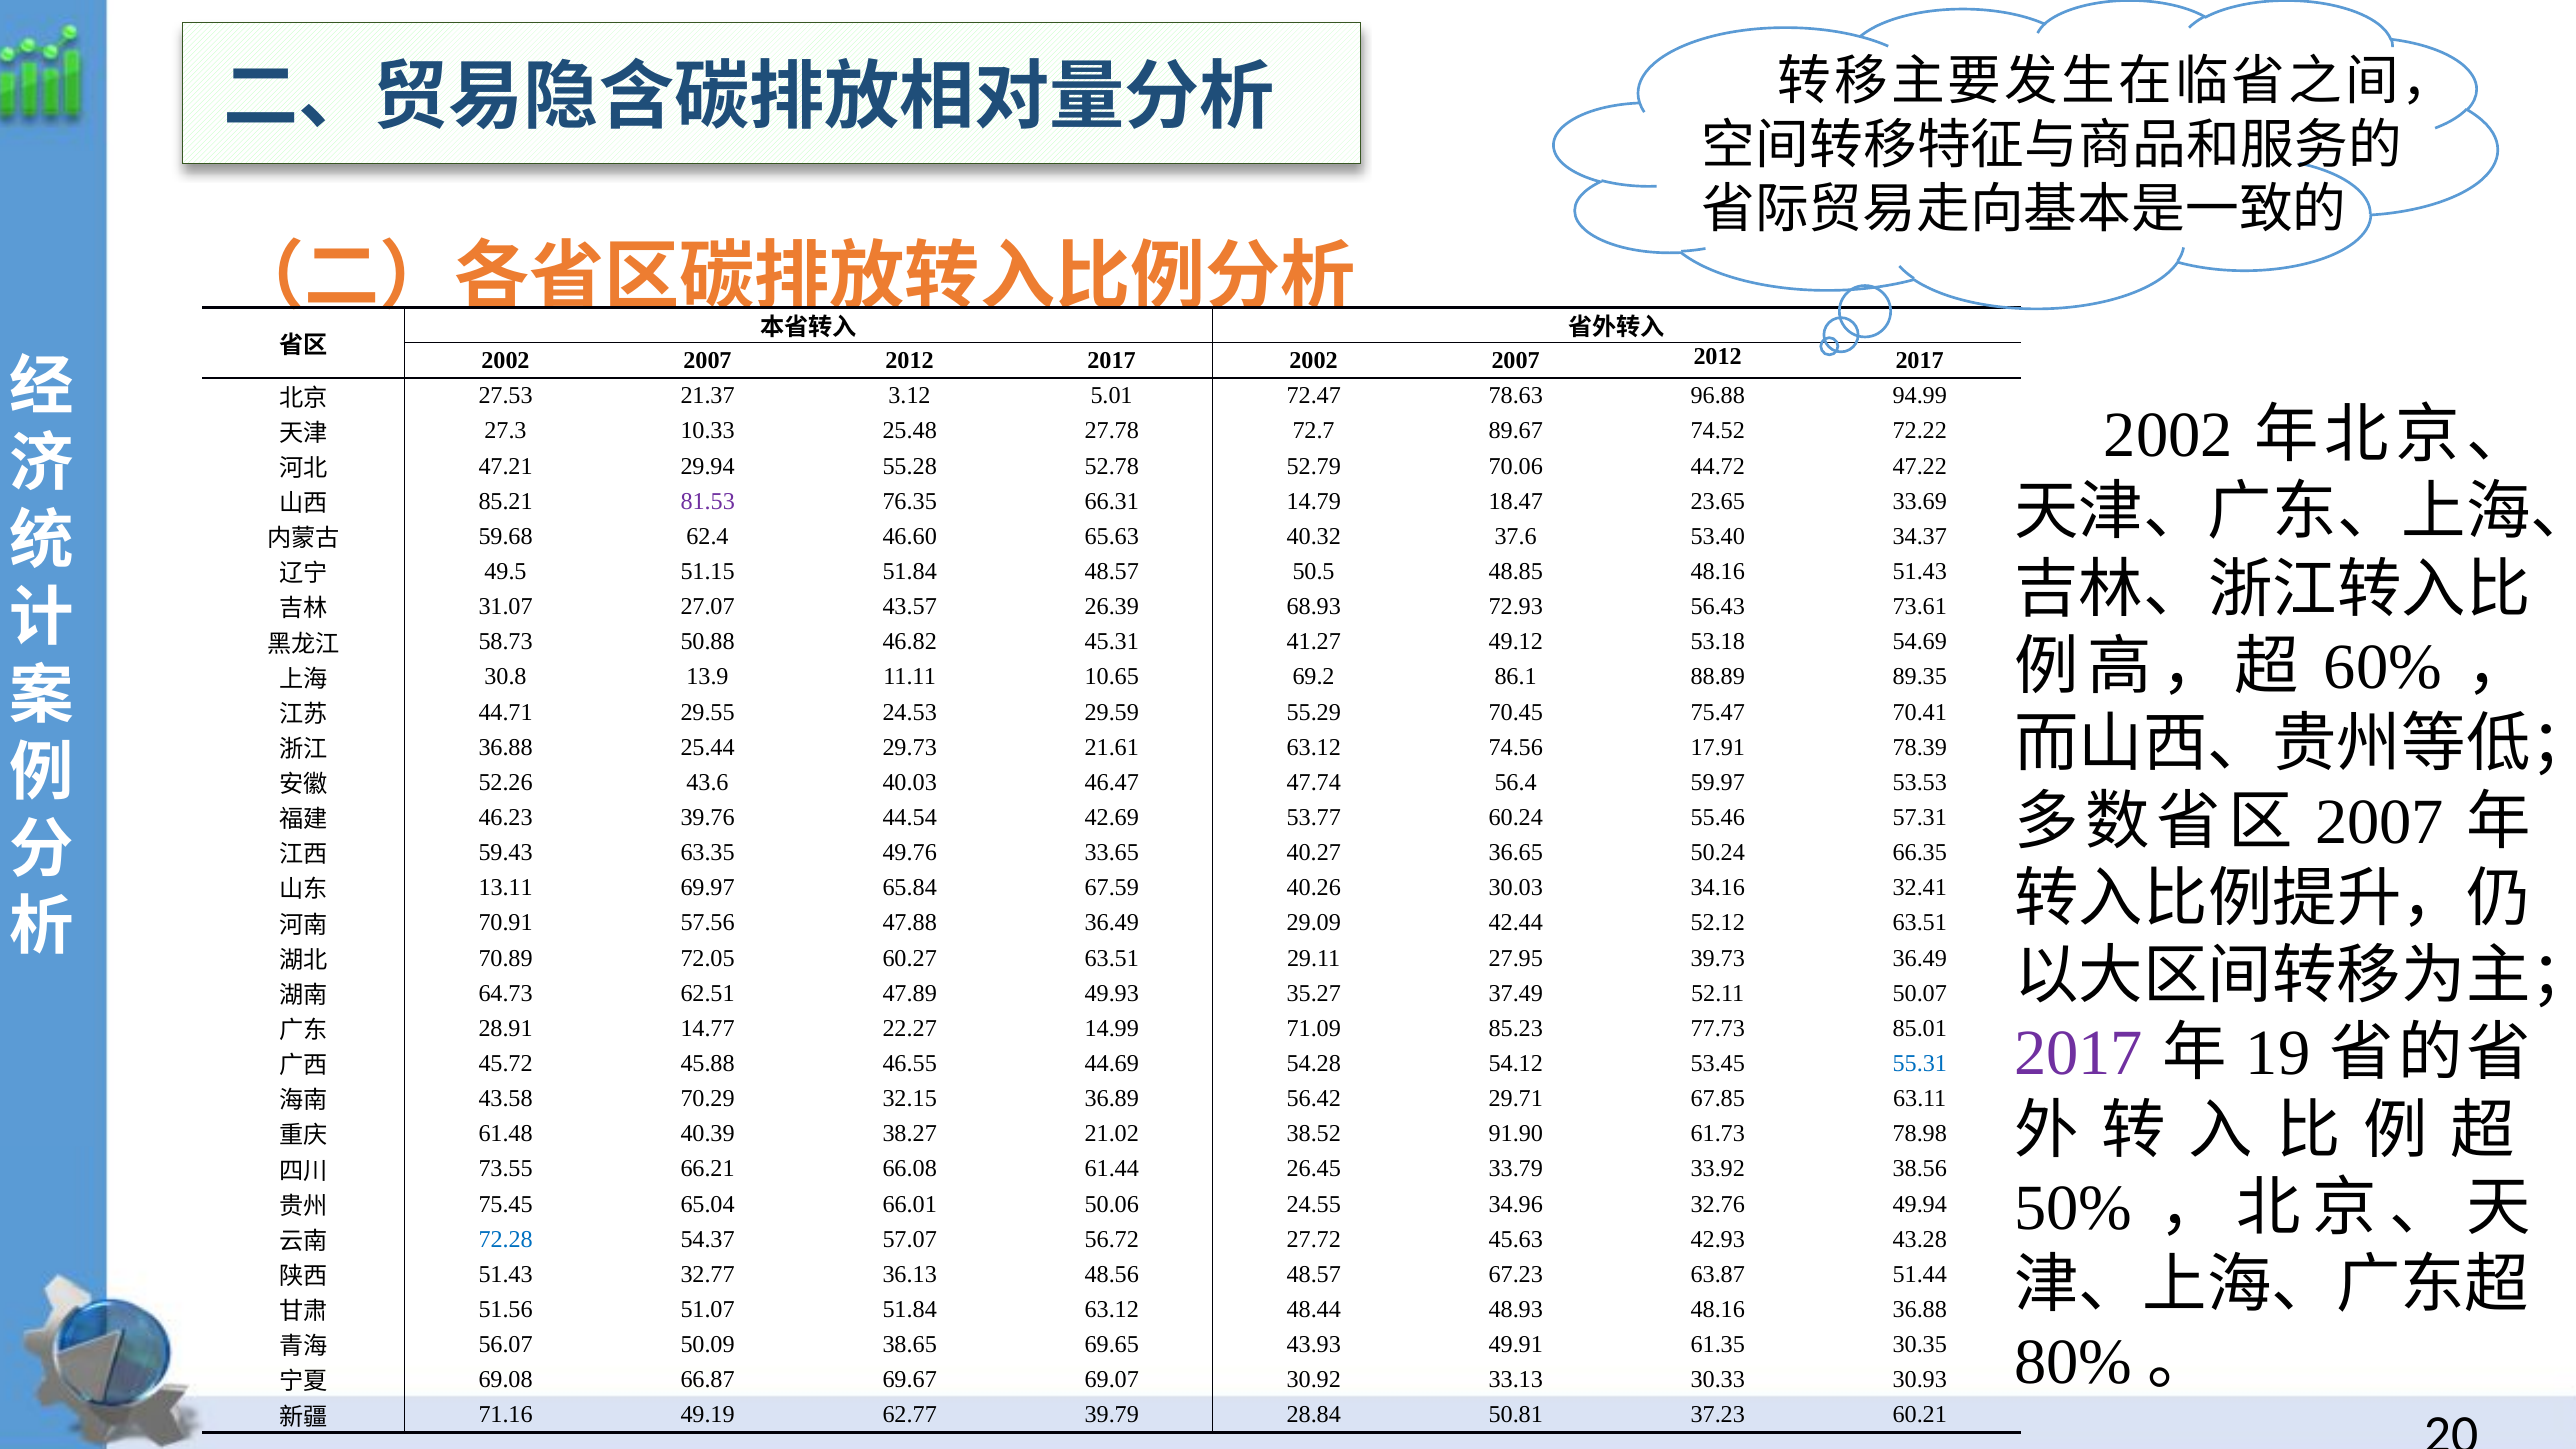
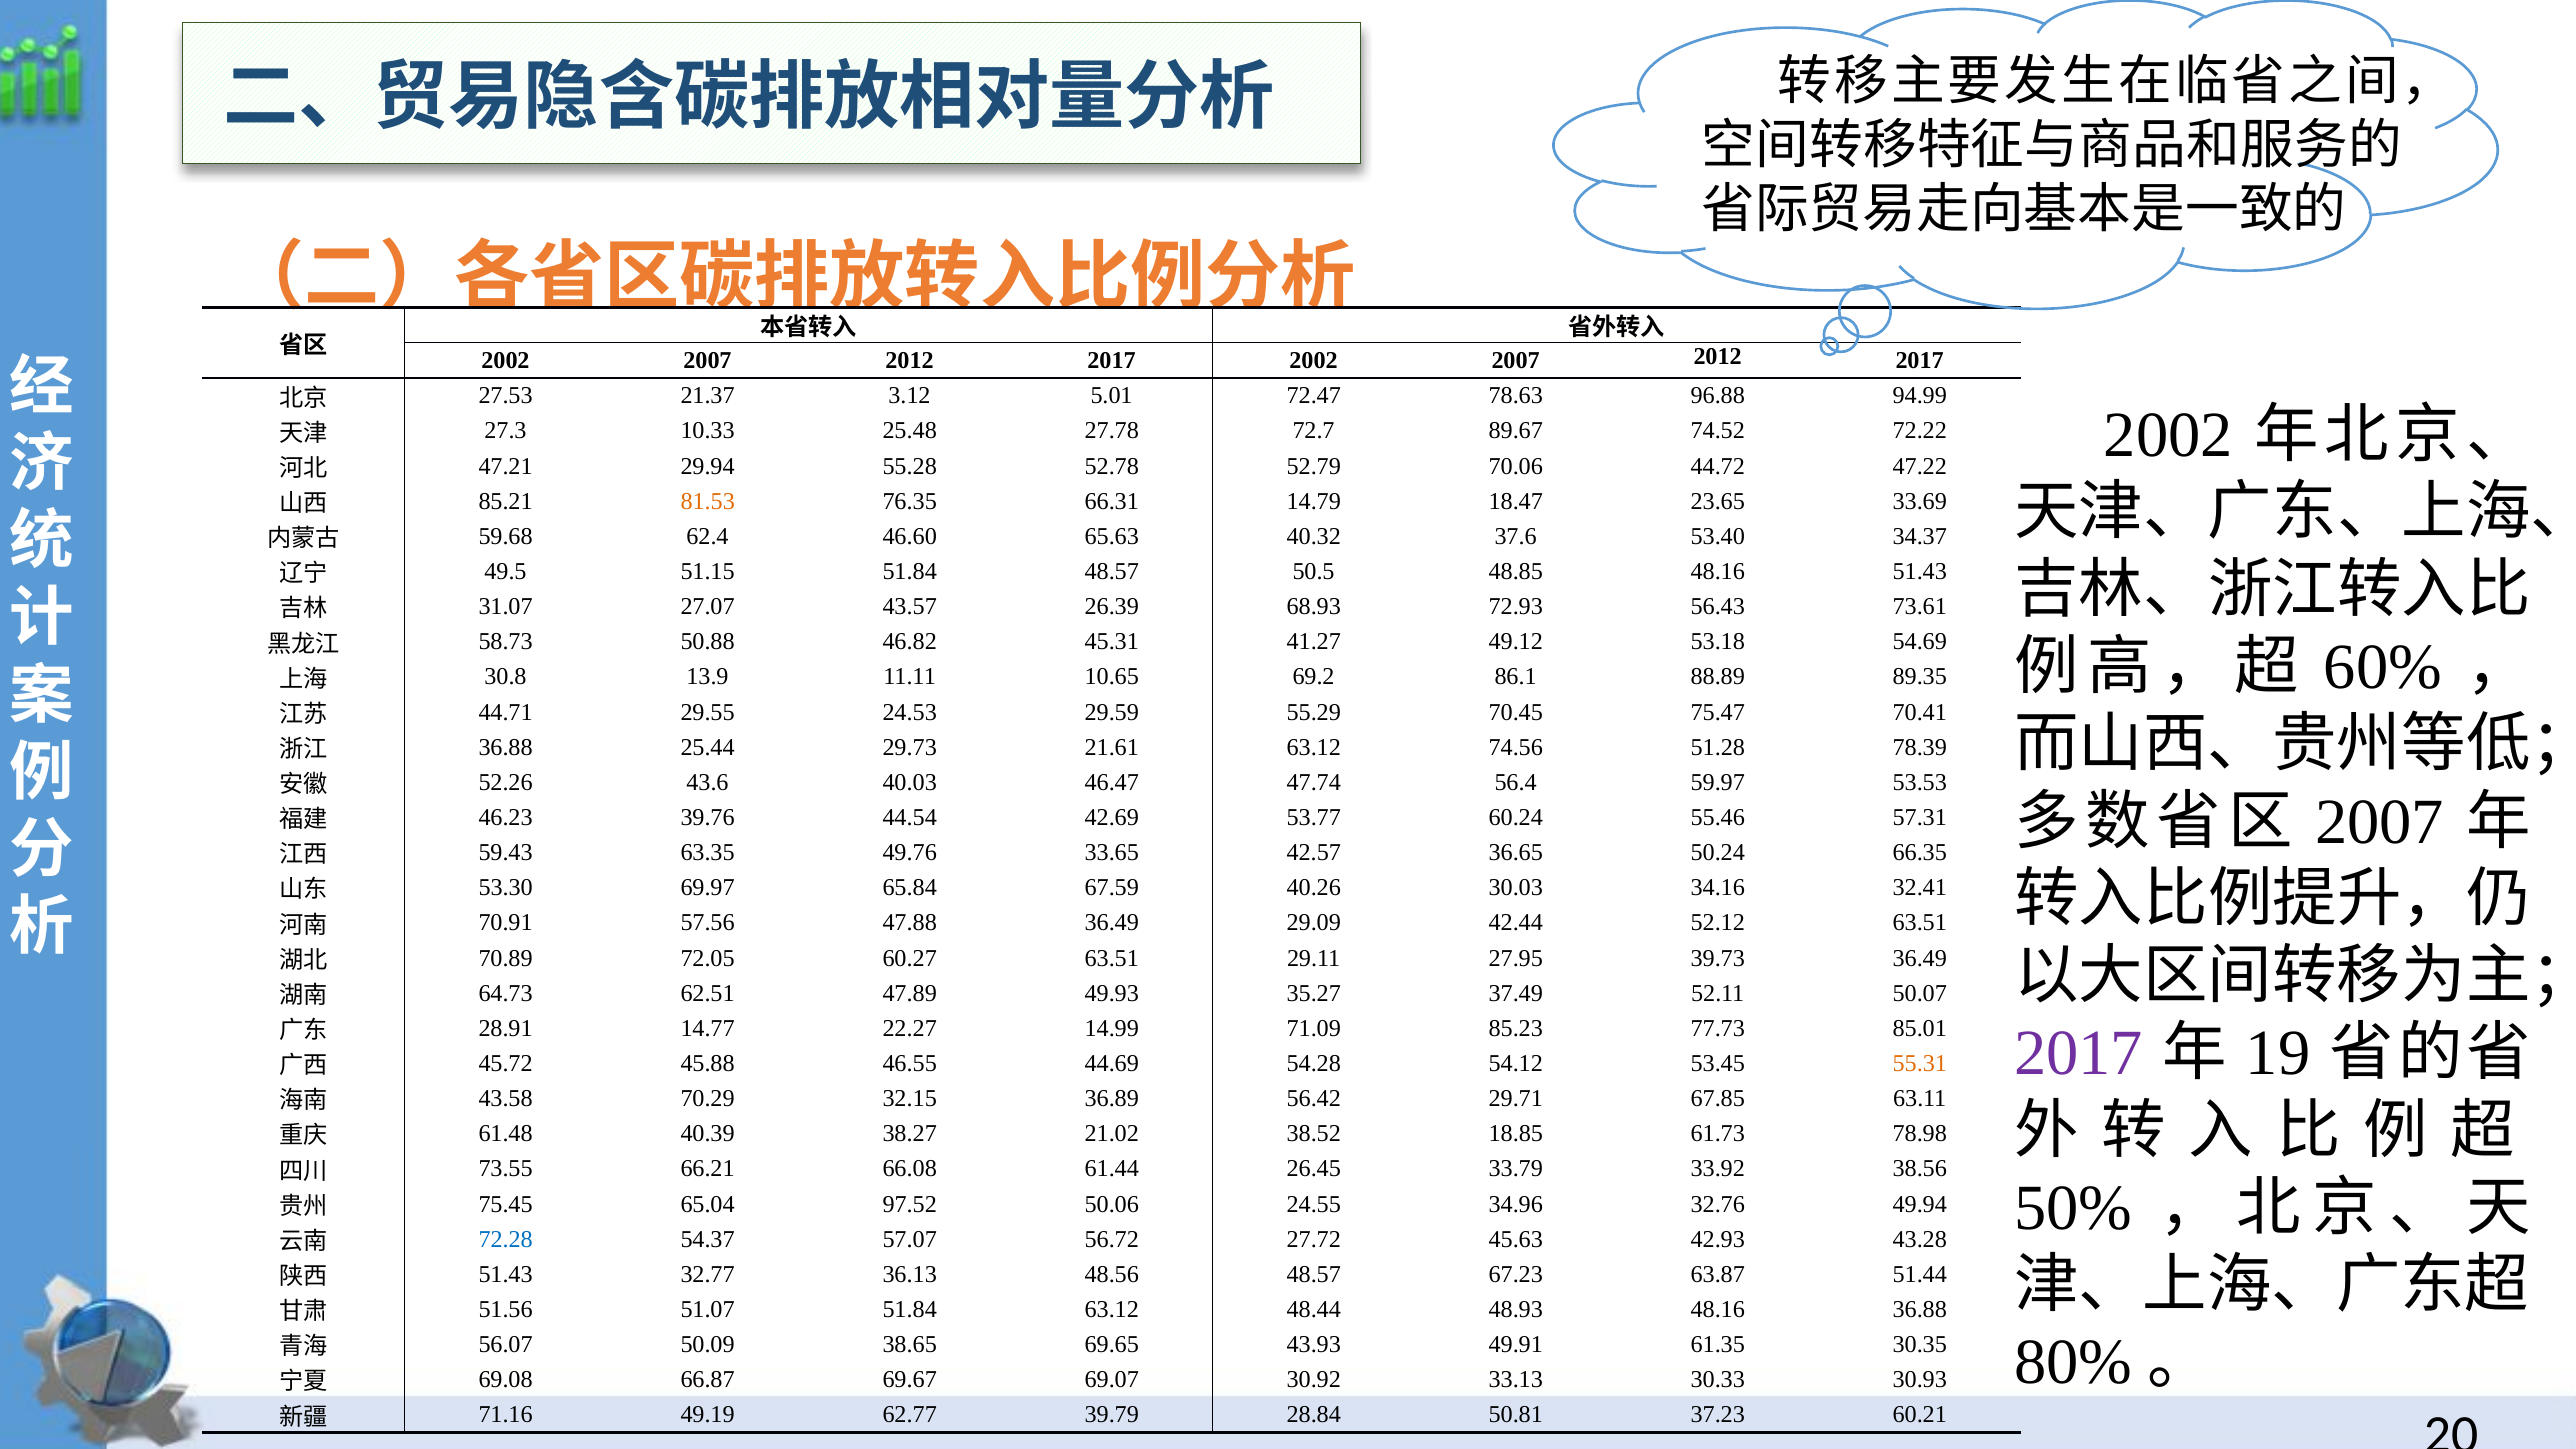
81.53 colour: purple -> orange
17.91: 17.91 -> 51.28
40.27: 40.27 -> 42.57
13.11: 13.11 -> 53.30
55.31 colour: blue -> orange
91.90: 91.90 -> 18.85
66.01: 66.01 -> 97.52
